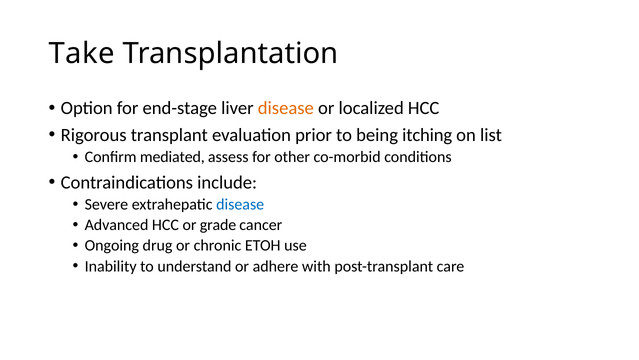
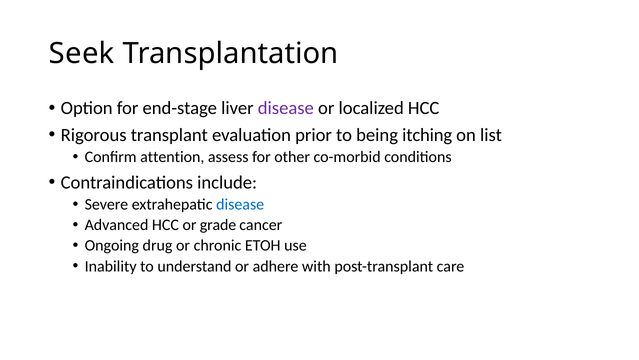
Take: Take -> Seek
disease at (286, 108) colour: orange -> purple
mediated: mediated -> attention
